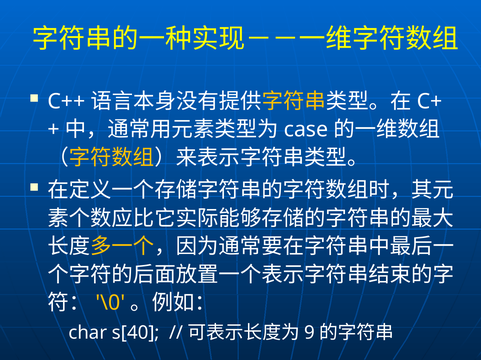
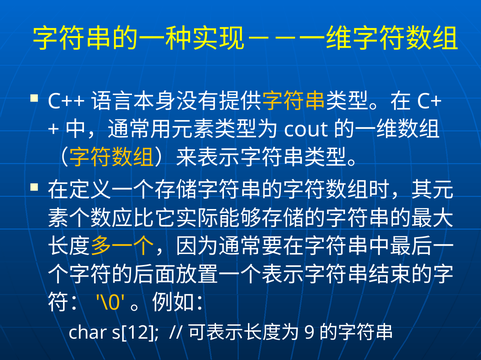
case: case -> cout
s[40: s[40 -> s[12
